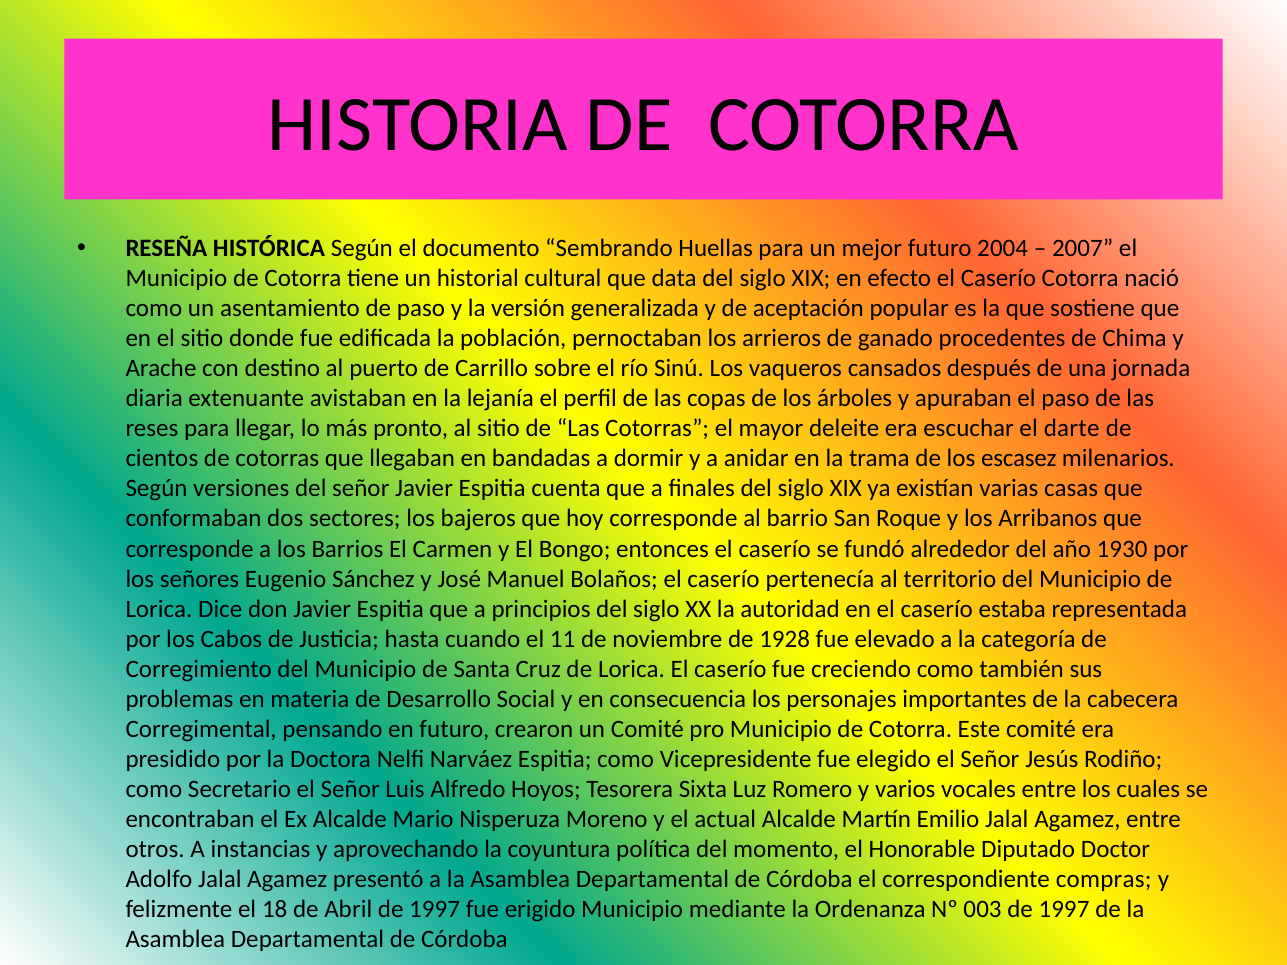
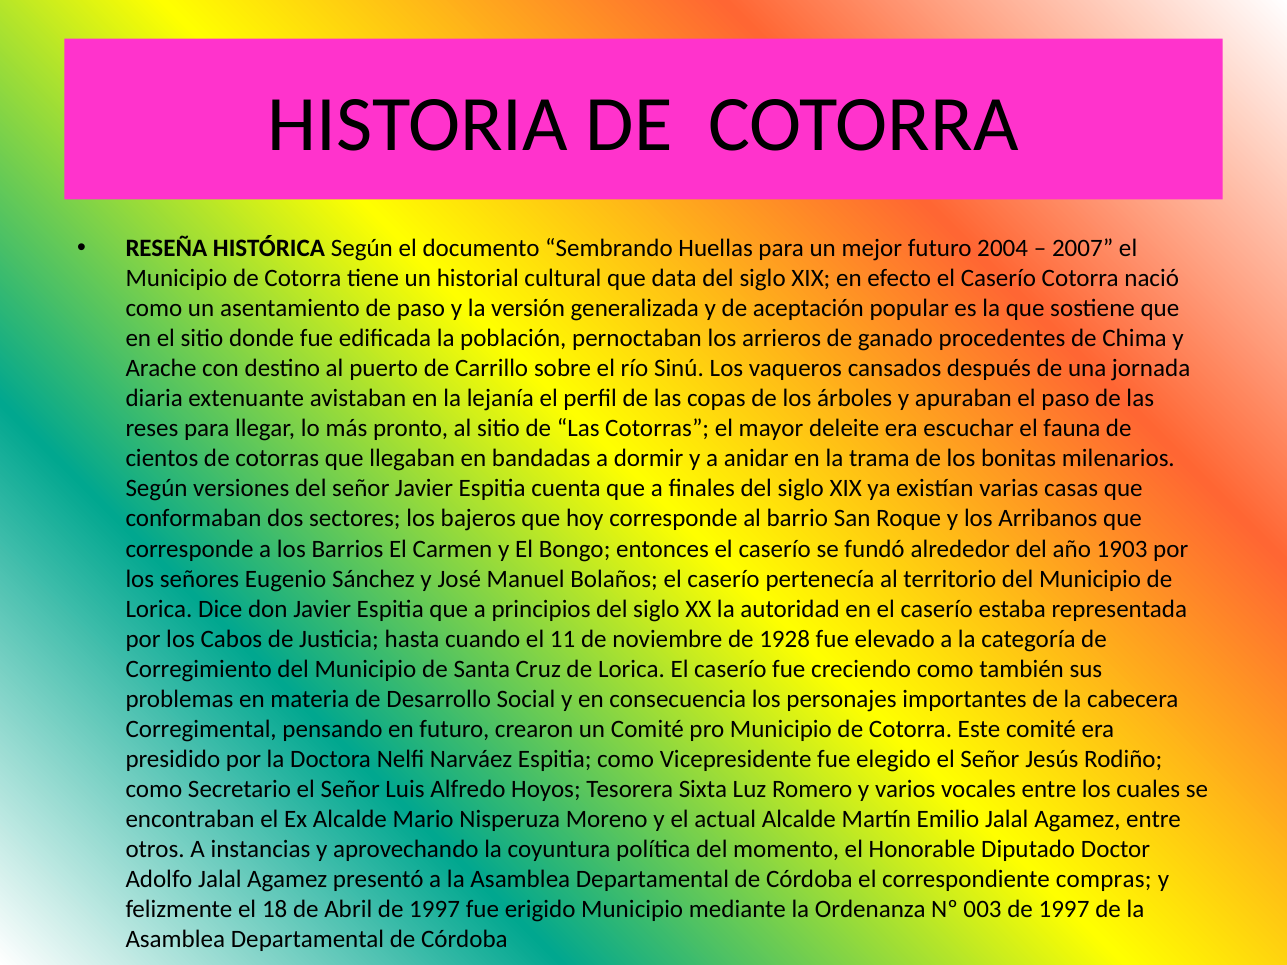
darte: darte -> fauna
escasez: escasez -> bonitas
1930: 1930 -> 1903
